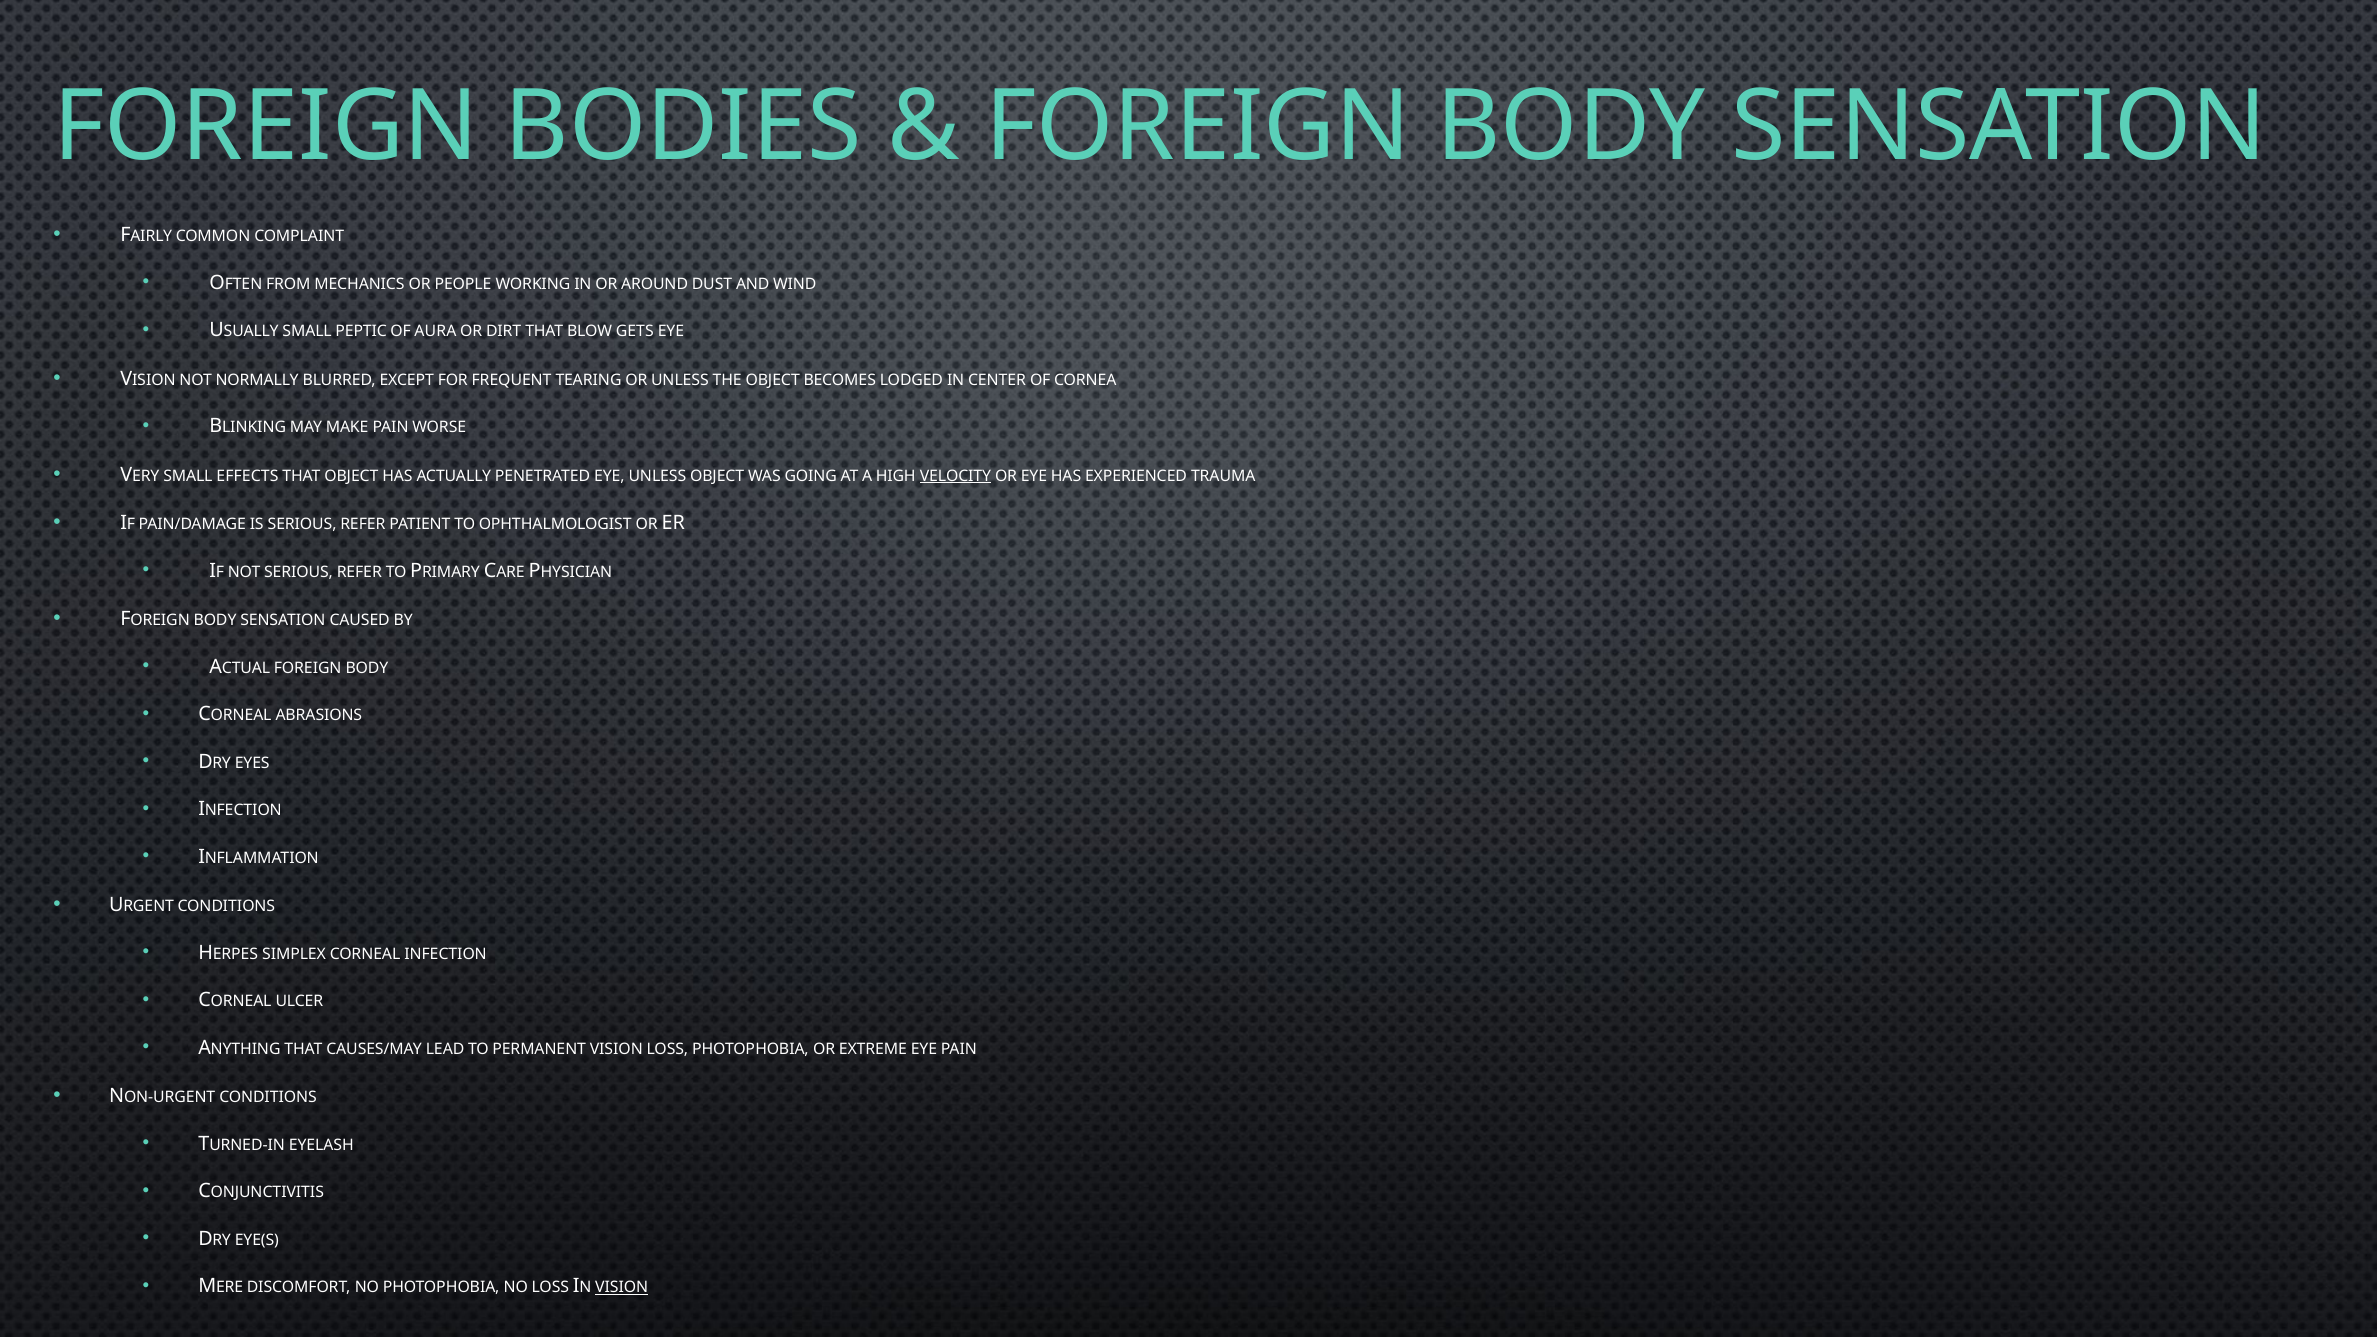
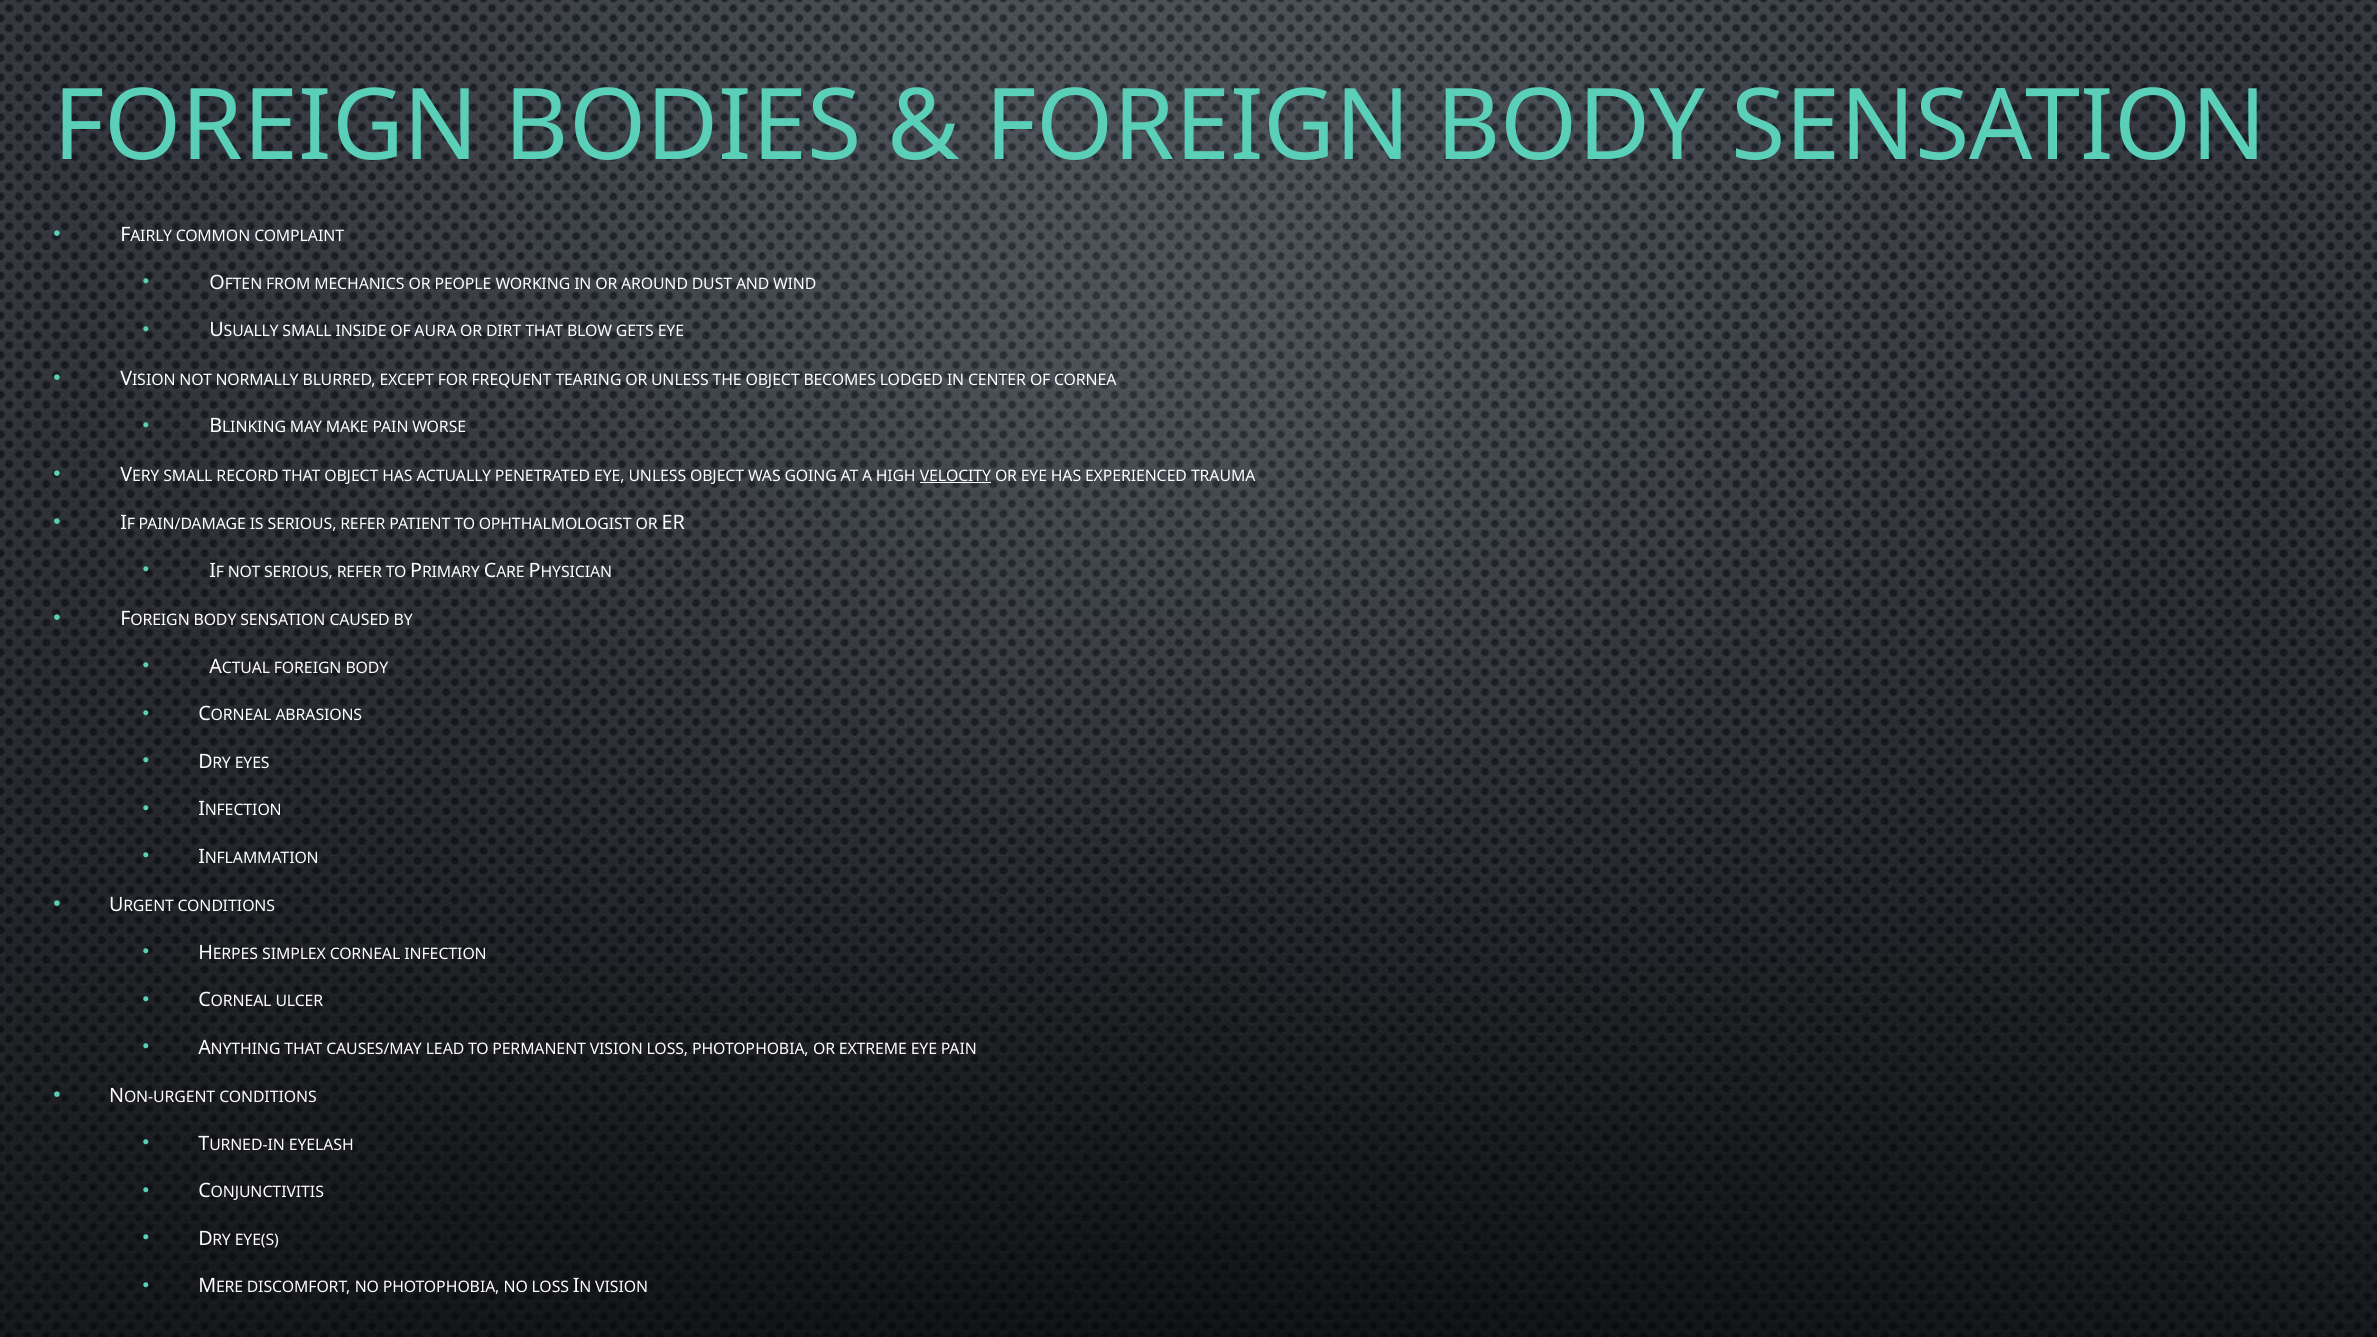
PEPTIC: PEPTIC -> INSIDE
EFFECTS: EFFECTS -> RECORD
VISION at (622, 1288) underline: present -> none
